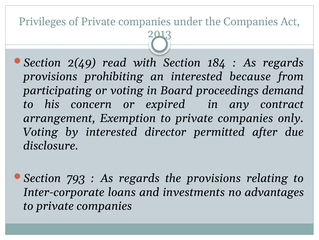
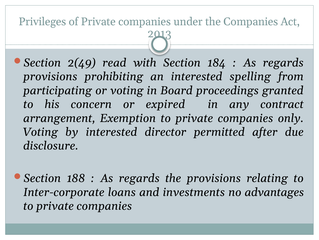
because: because -> spelling
demand: demand -> granted
793: 793 -> 188
